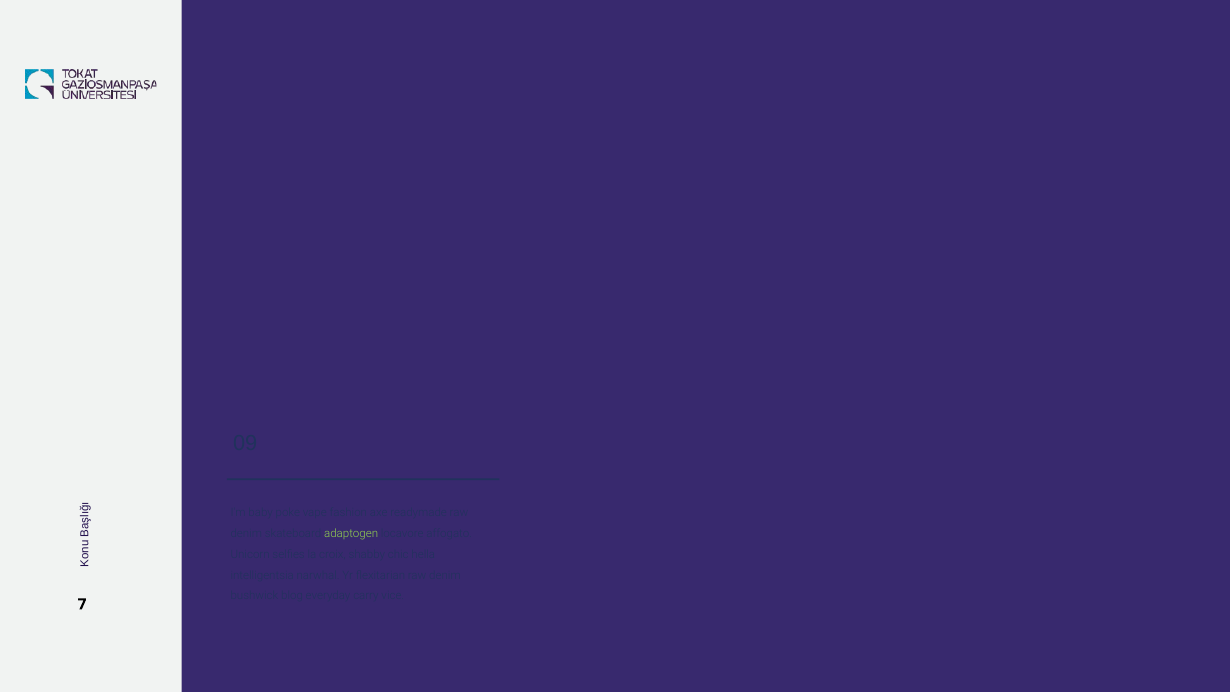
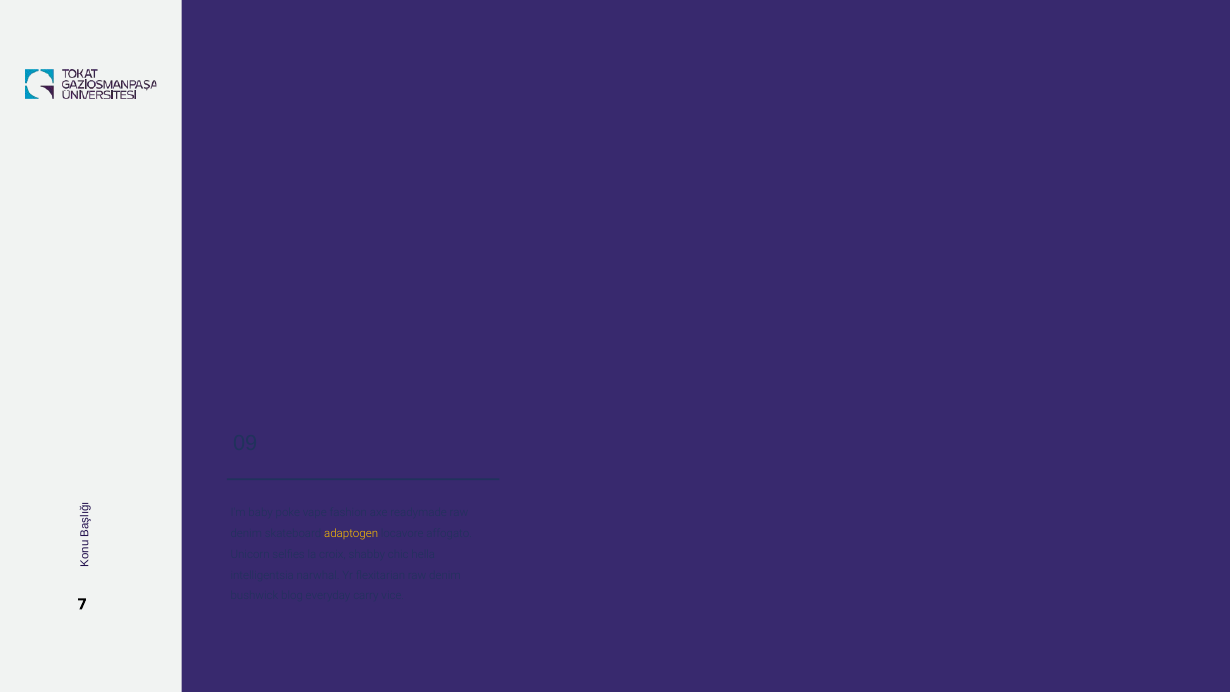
adaptogen colour: light green -> yellow
